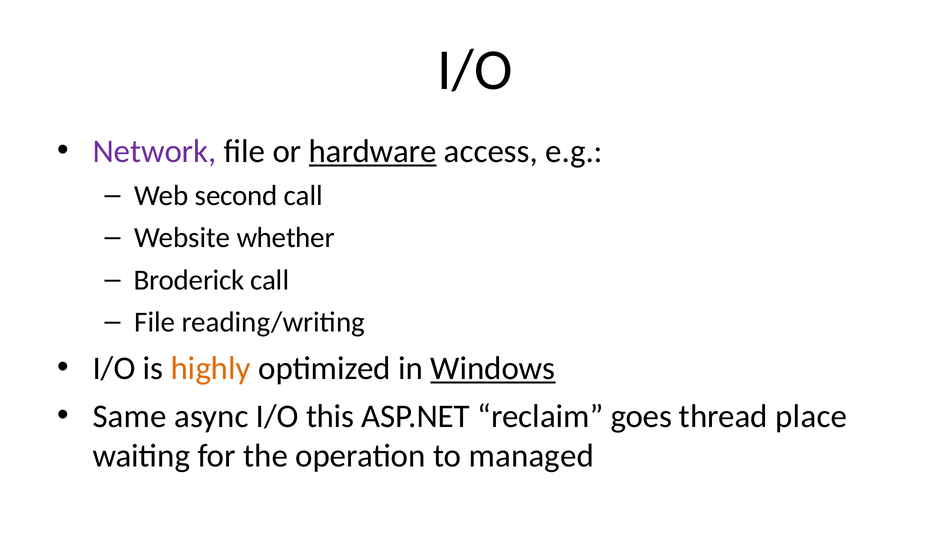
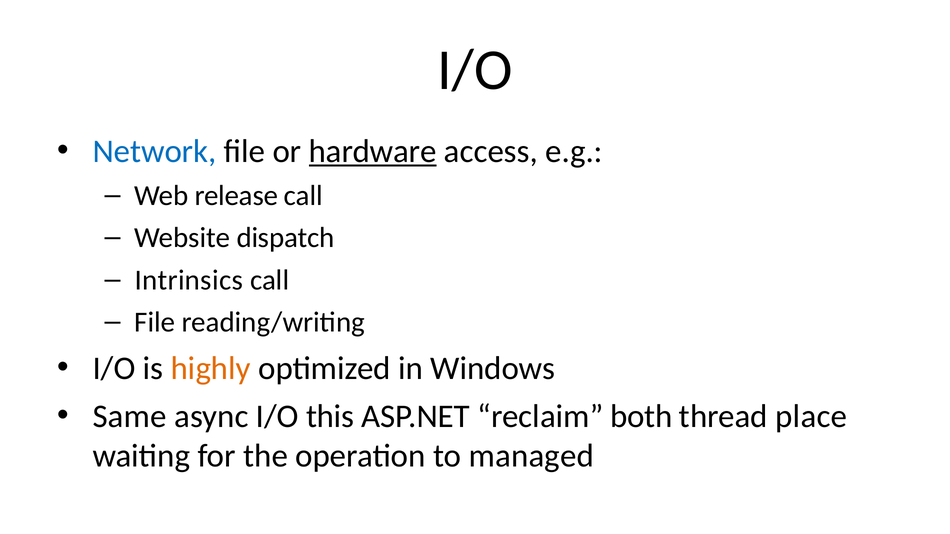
Network colour: purple -> blue
second: second -> release
whether: whether -> dispatch
Broderick: Broderick -> Intrinsics
Windows underline: present -> none
goes: goes -> both
